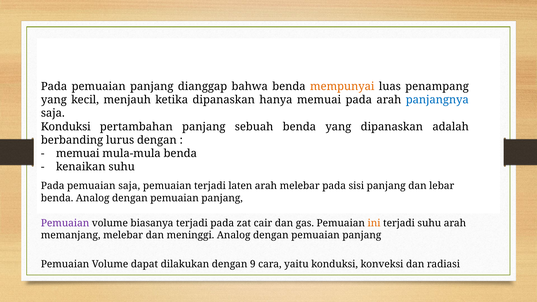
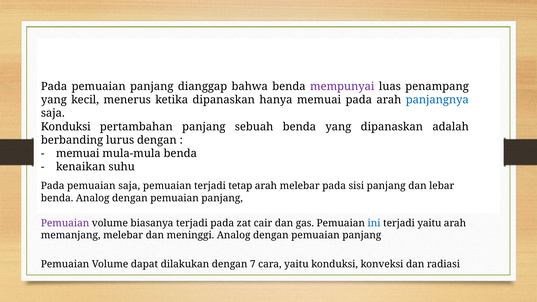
mempunyai colour: orange -> purple
menjauh: menjauh -> menerus
laten: laten -> tetap
ini colour: orange -> blue
terjadi suhu: suhu -> yaitu
9: 9 -> 7
